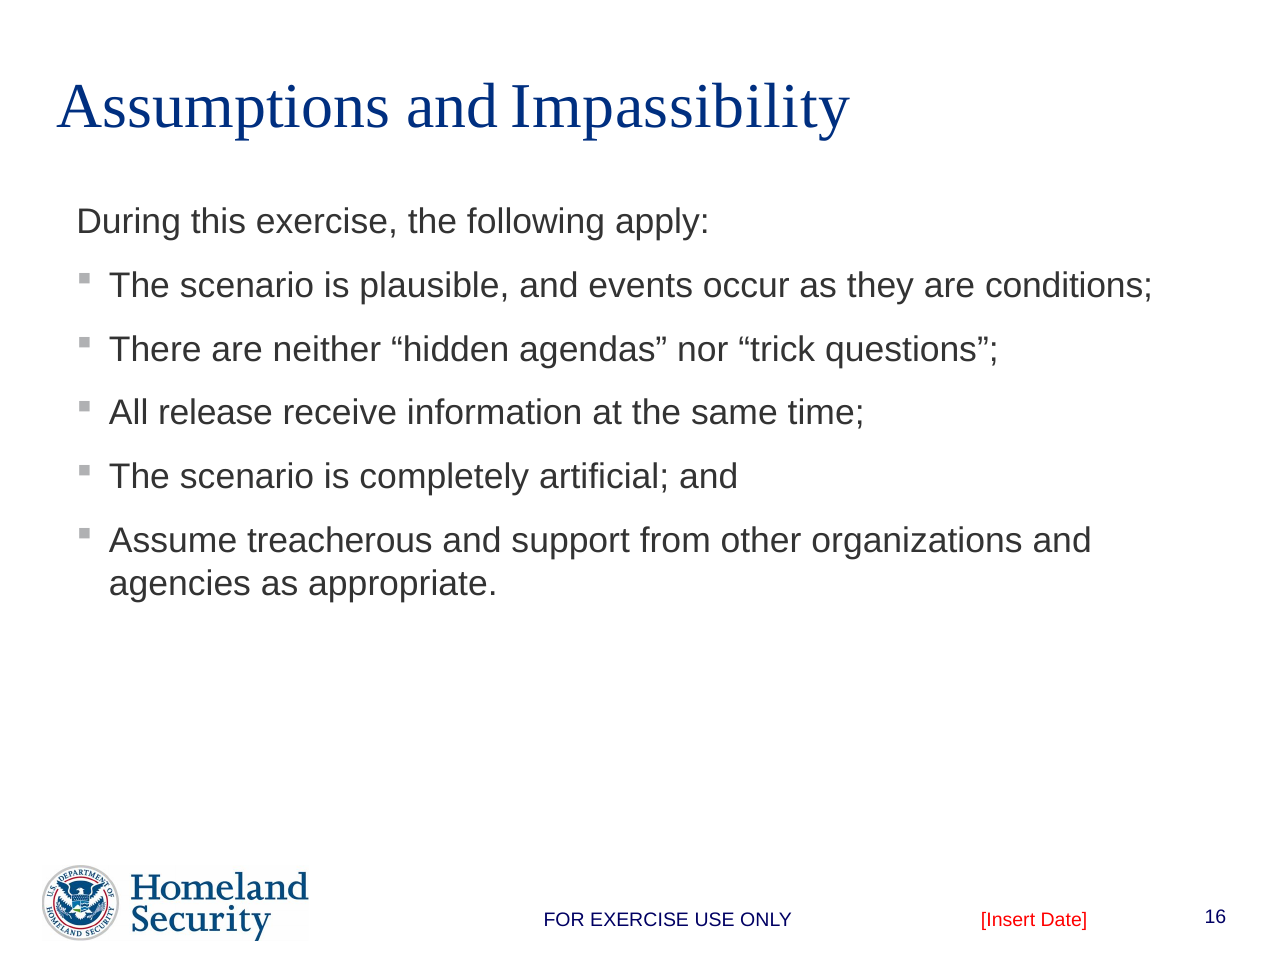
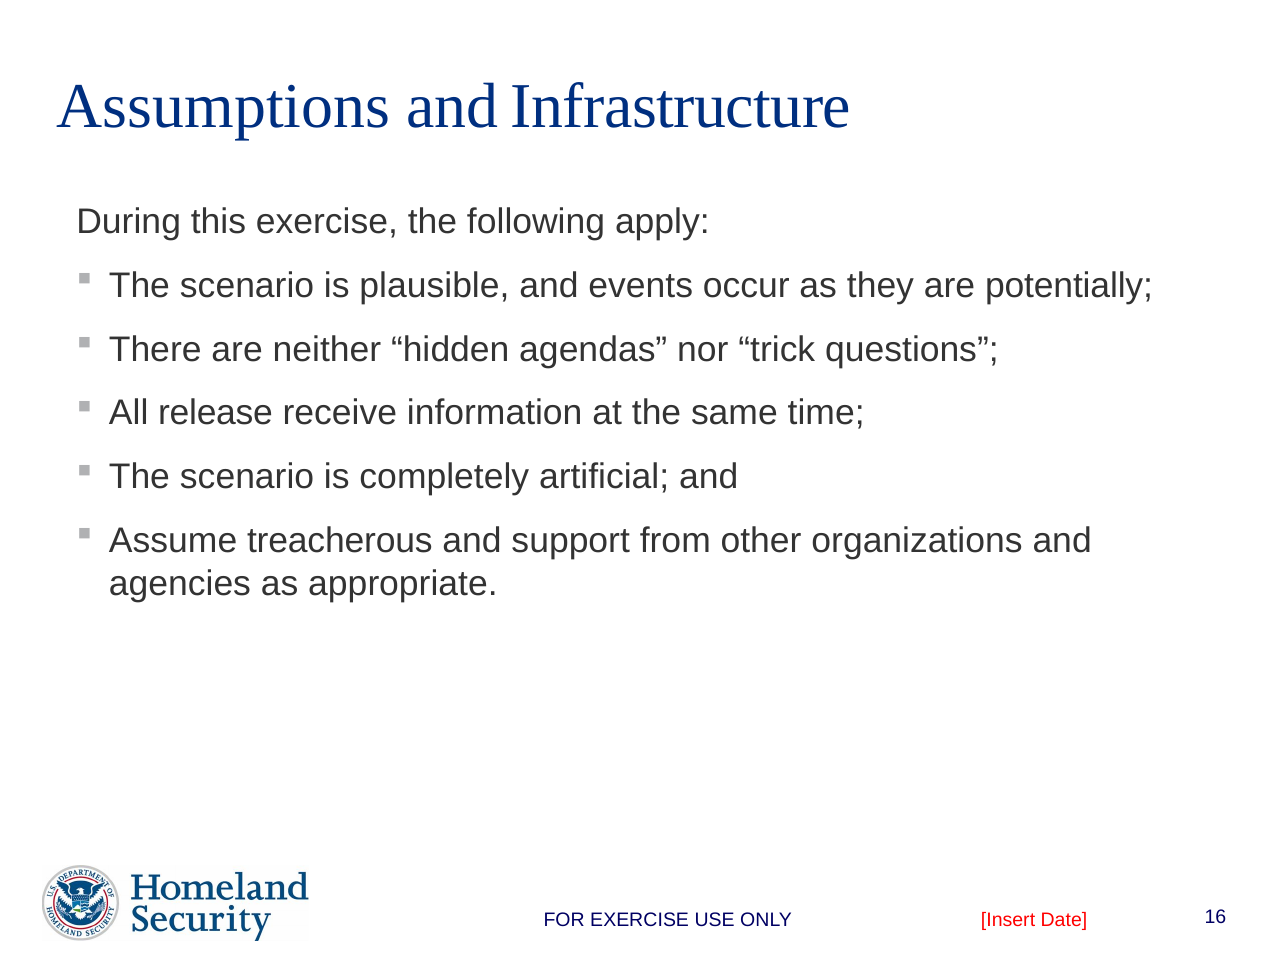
Impassibility: Impassibility -> Infrastructure
conditions: conditions -> potentially
